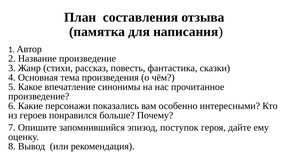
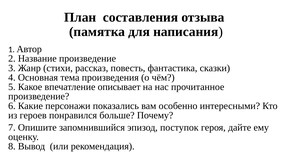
синонимы: синонимы -> описывает
